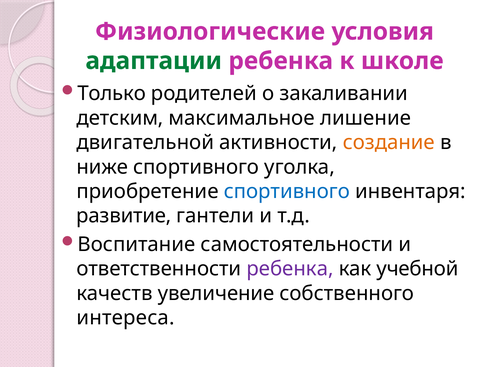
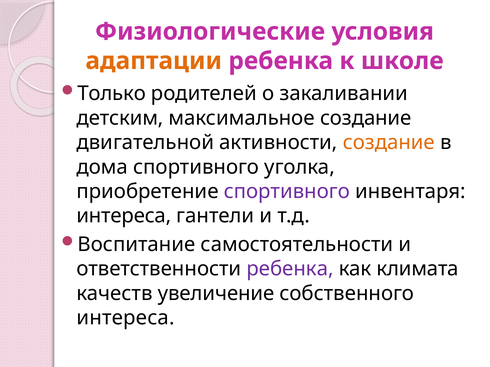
адаптации colour: green -> orange
максимальное лишение: лишение -> создание
ниже: ниже -> дома
спортивного at (287, 192) colour: blue -> purple
развитие at (124, 216): развитие -> интереса
учебной: учебной -> климата
